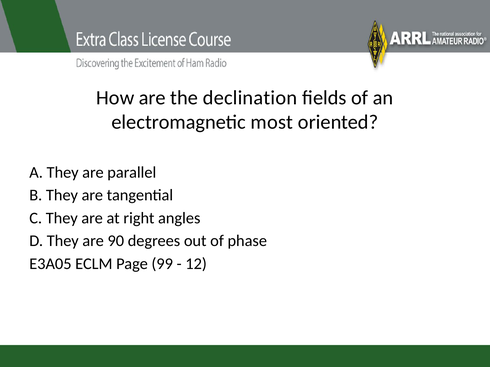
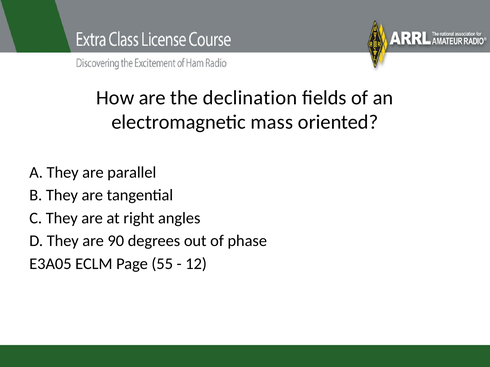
most: most -> mass
99: 99 -> 55
